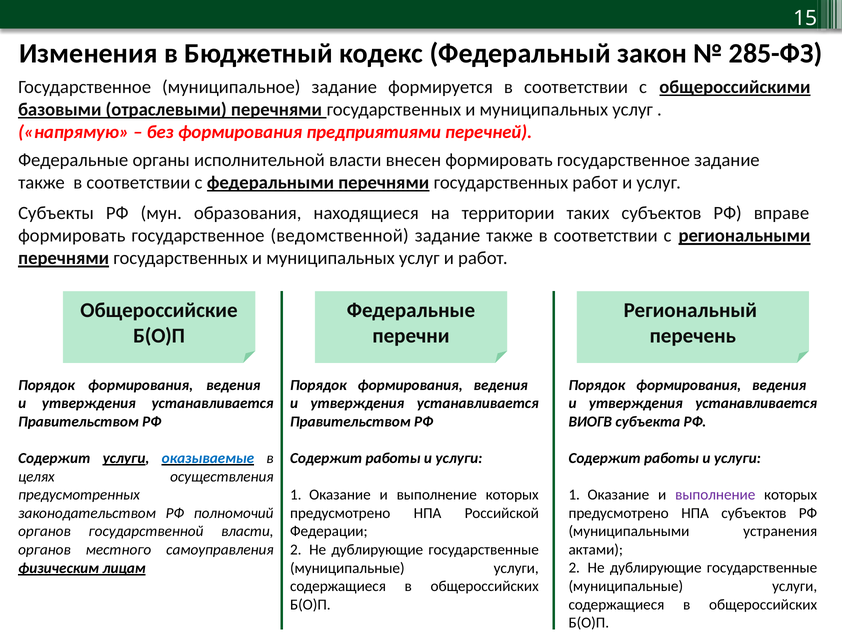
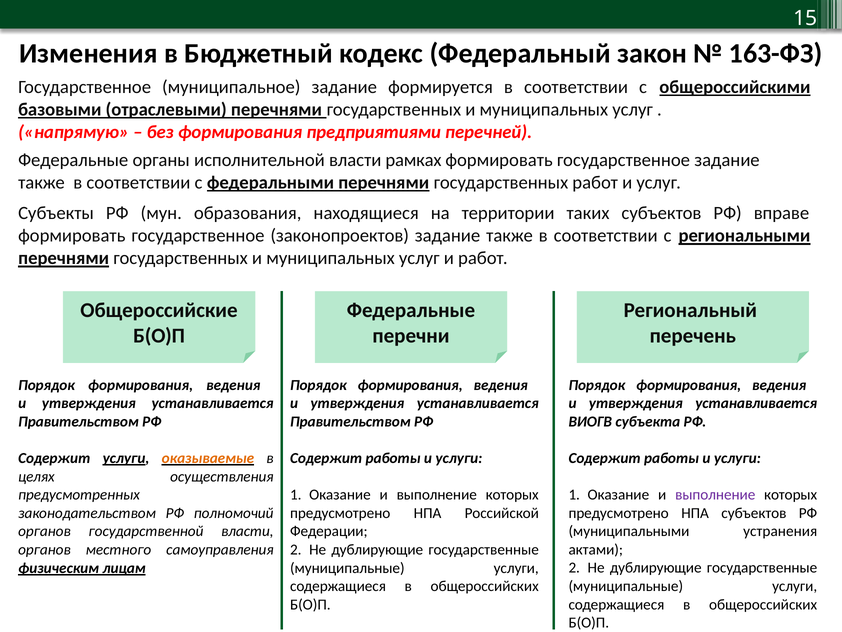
285-ФЗ: 285-ФЗ -> 163-ФЗ
внесен: внесен -> рамках
ведомственной: ведомственной -> законопроектов
оказываемые colour: blue -> orange
